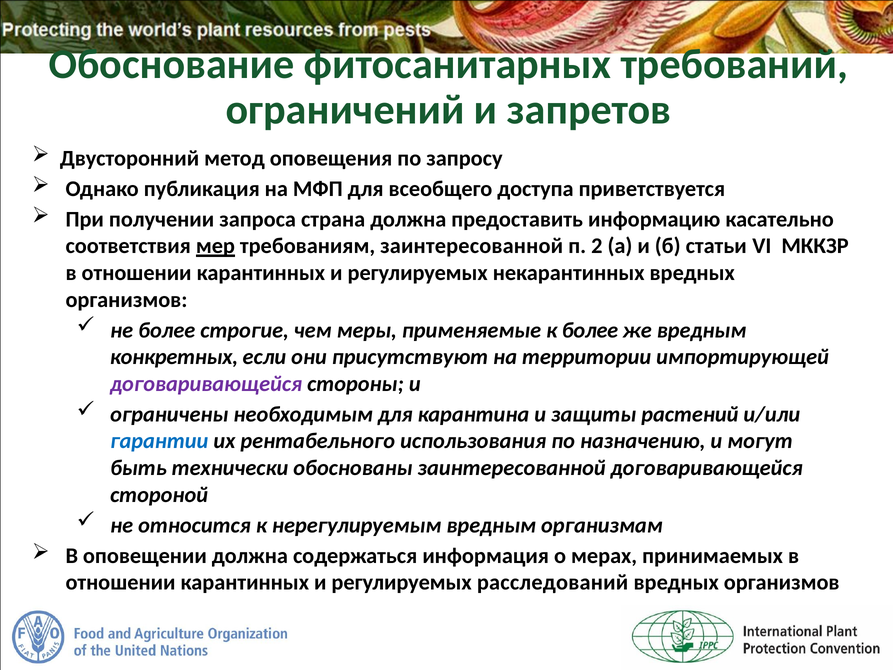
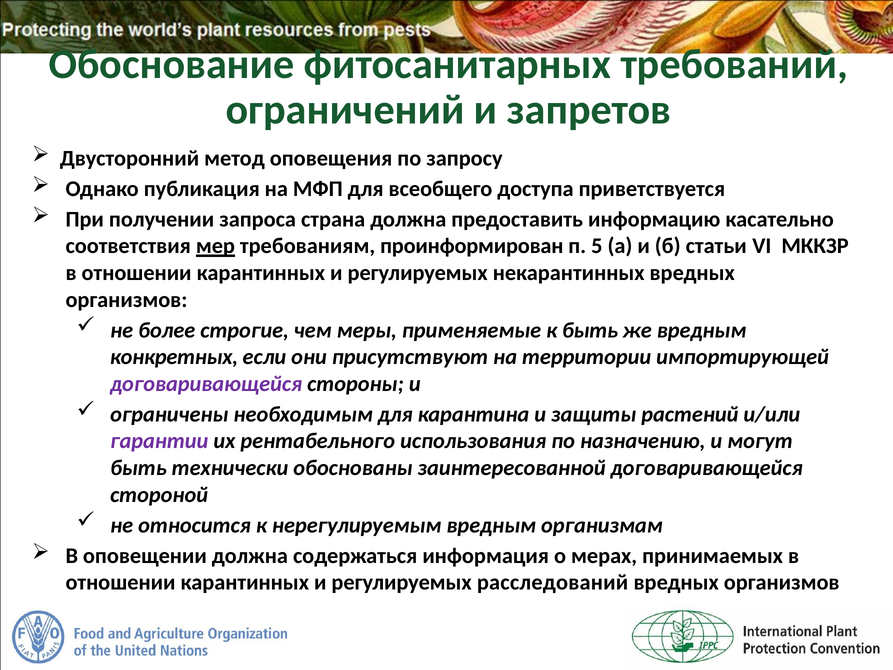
требованиям заинтересованной: заинтересованной -> проинформирован
2: 2 -> 5
к более: более -> быть
гарантии colour: blue -> purple
